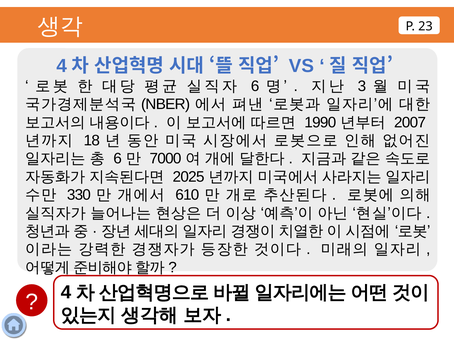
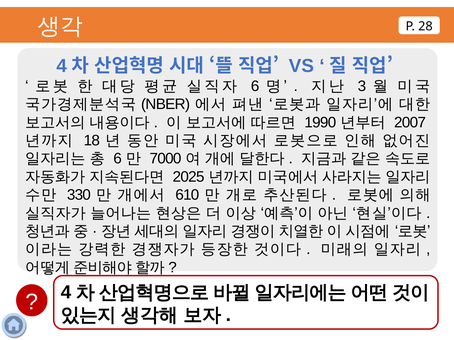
23: 23 -> 28
